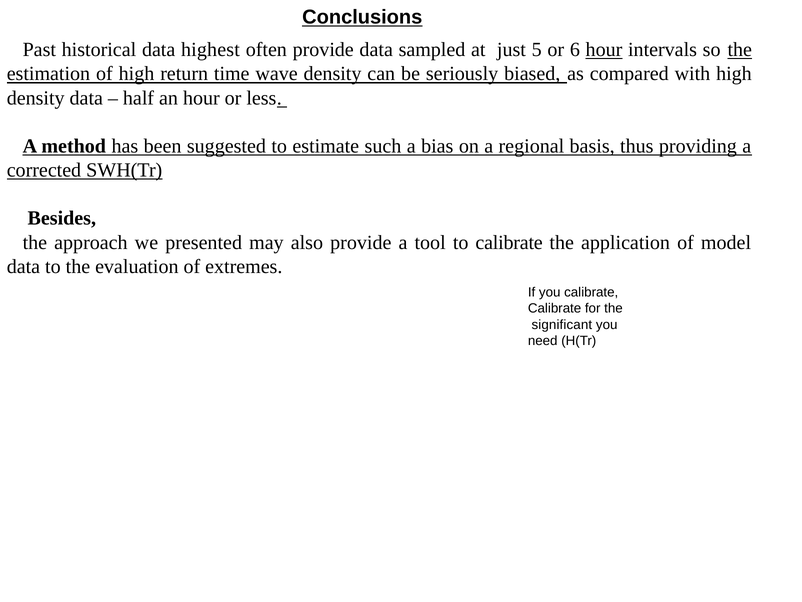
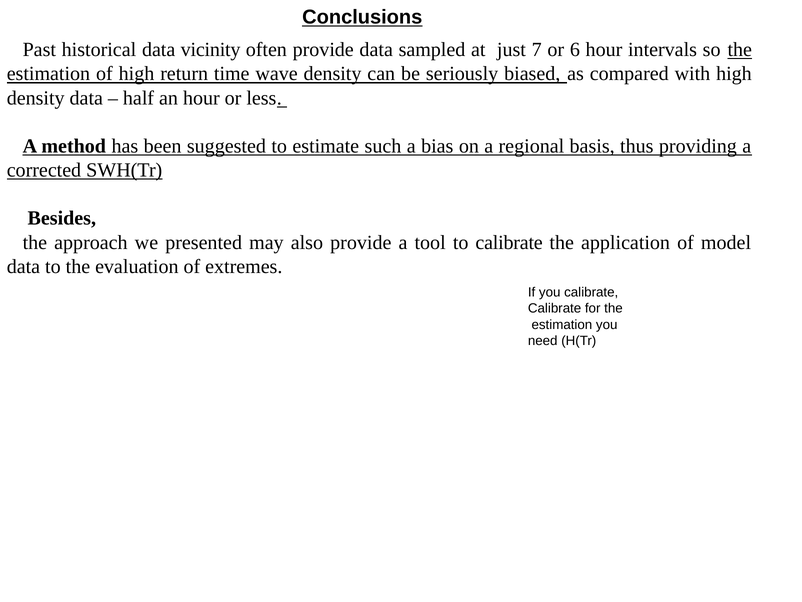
highest: highest -> vicinity
5: 5 -> 7
hour at (604, 50) underline: present -> none
significant at (562, 324): significant -> estimation
